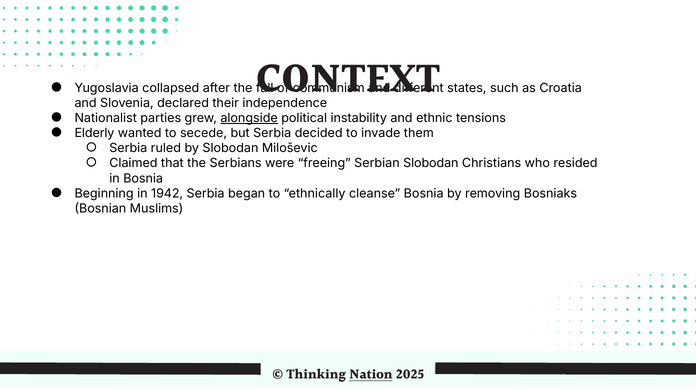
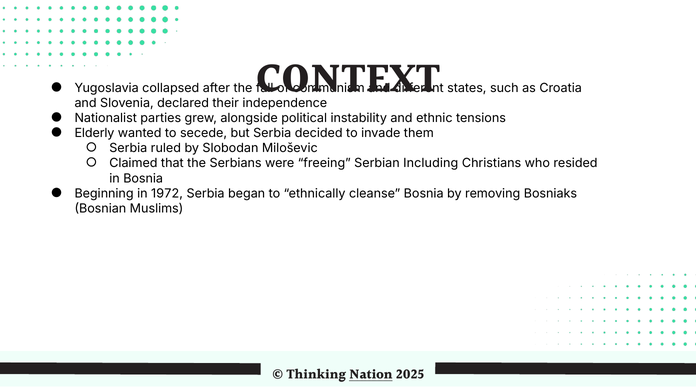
alongside underline: present -> none
Serbian Slobodan: Slobodan -> Including
1942: 1942 -> 1972
